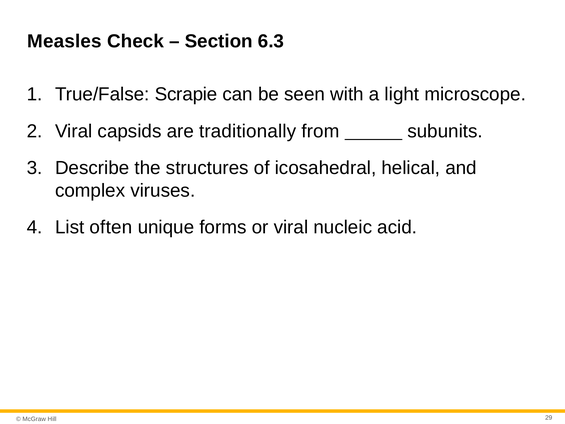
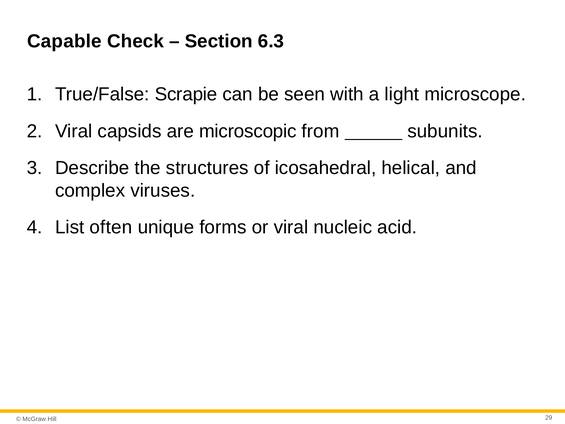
Measles: Measles -> Capable
traditionally: traditionally -> microscopic
